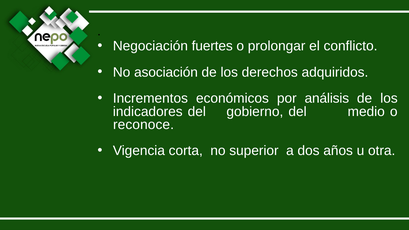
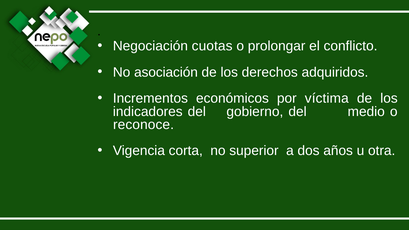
fuertes: fuertes -> cuotas
análisis: análisis -> víctima
